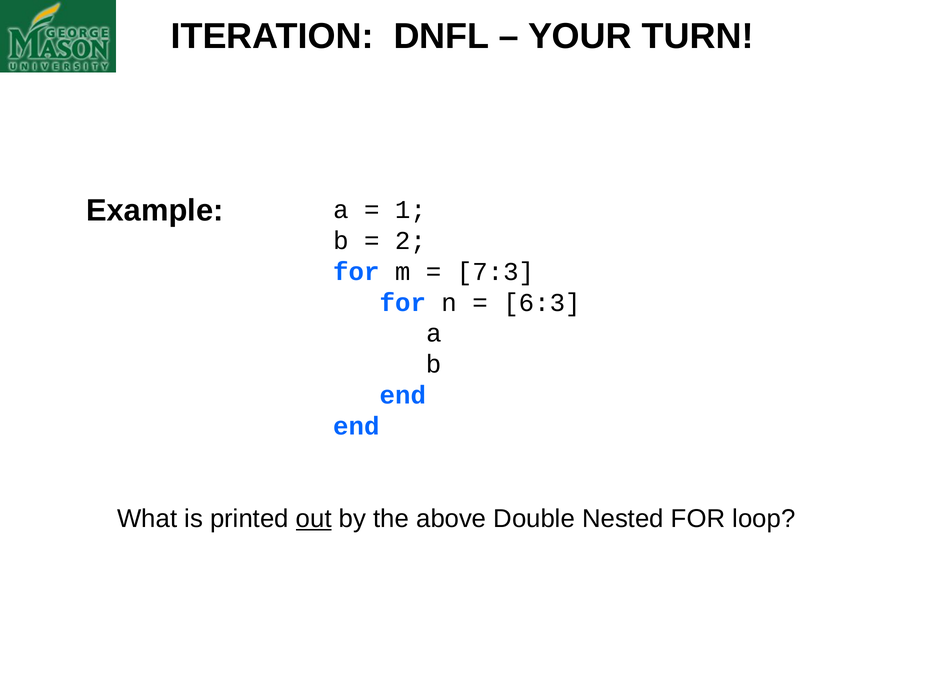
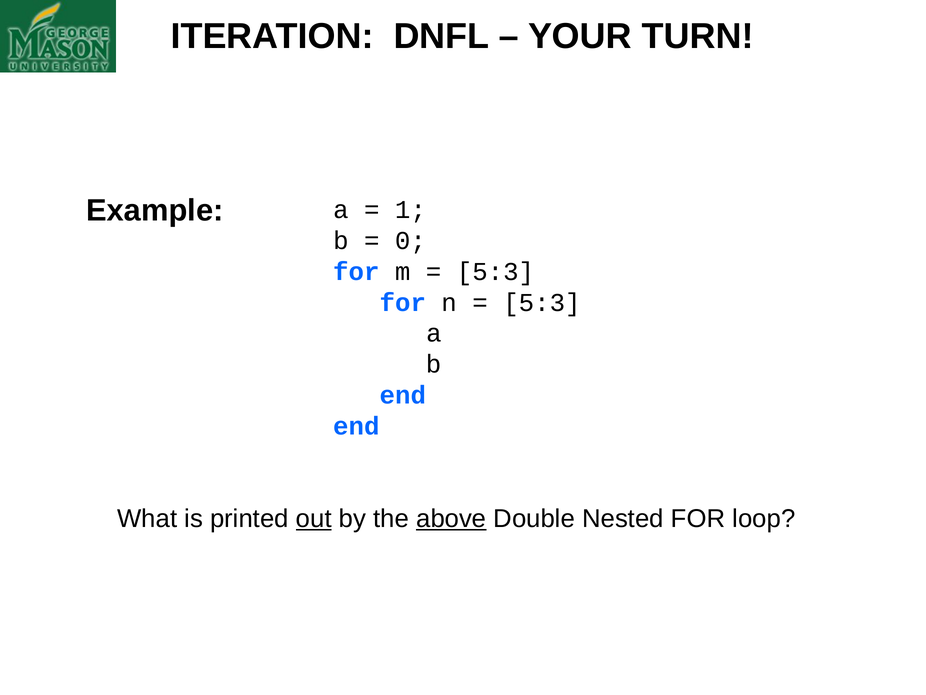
2: 2 -> 0
7:3 at (495, 271): 7:3 -> 5:3
6:3 at (542, 302): 6:3 -> 5:3
above underline: none -> present
